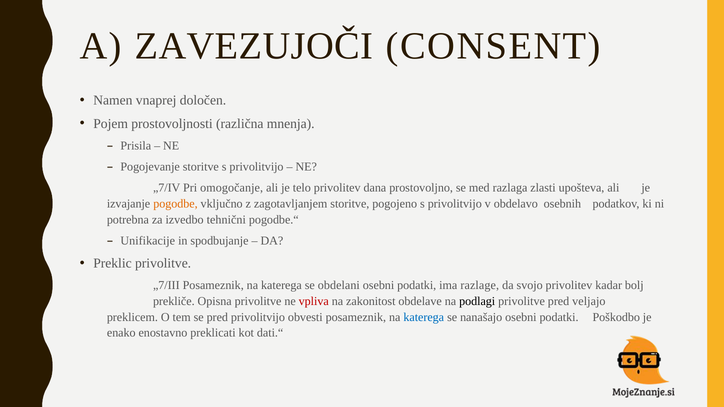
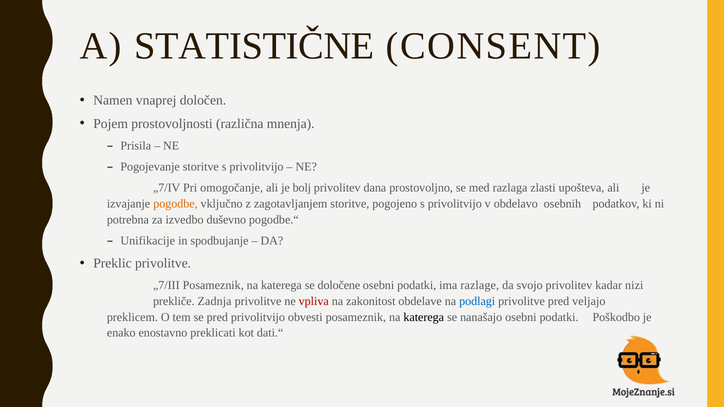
ZAVEZUJOČI: ZAVEZUJOČI -> STATISTIČNE
telo: telo -> bolj
tehnični: tehnični -> duševno
obdelani: obdelani -> določene
bolj: bolj -> nizi
Opisna: Opisna -> Zadnja
podlagi colour: black -> blue
katerega at (424, 317) colour: blue -> black
